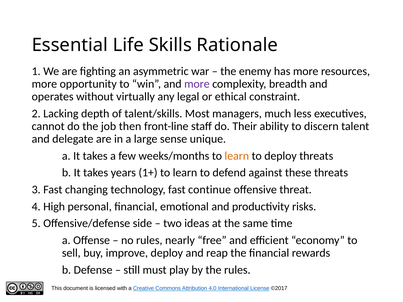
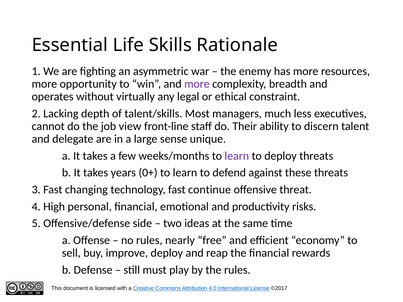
then: then -> view
learn at (237, 156) colour: orange -> purple
1+: 1+ -> 0+
